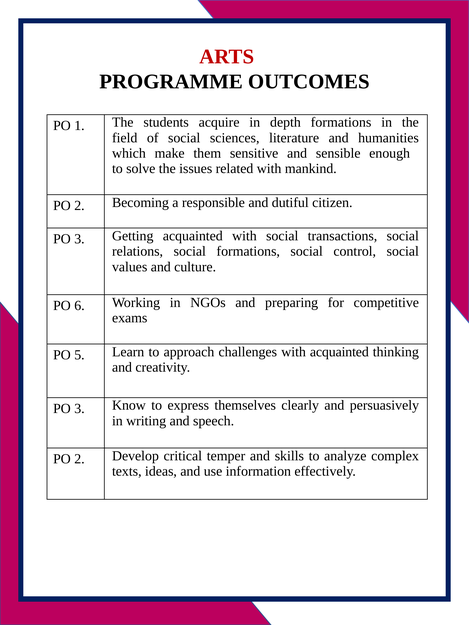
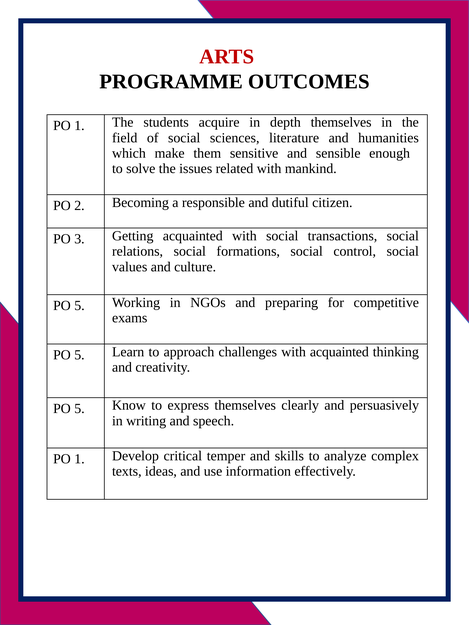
depth formations: formations -> themselves
6 at (79, 306): 6 -> 5
3 at (79, 409): 3 -> 5
2 at (79, 459): 2 -> 1
